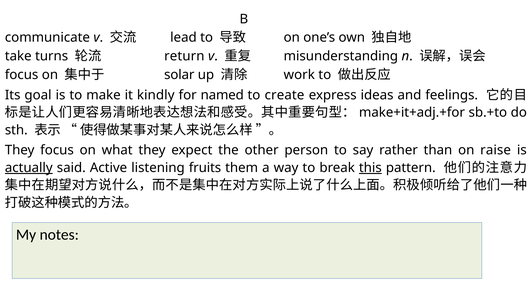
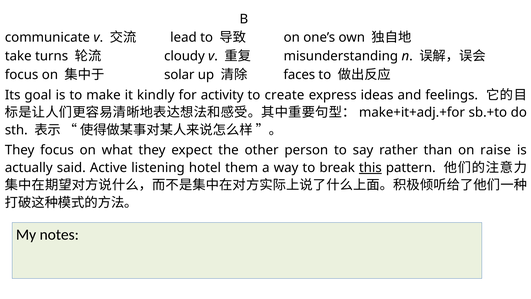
return: return -> cloudy
work: work -> faces
named: named -> activity
actually underline: present -> none
fruits: fruits -> hotel
